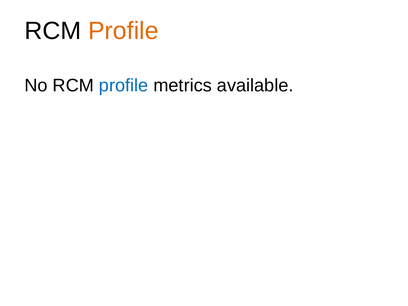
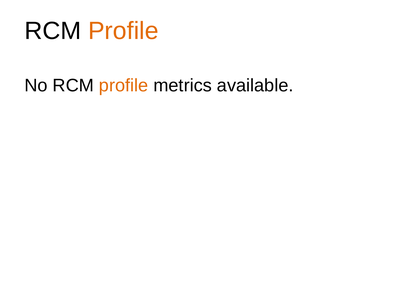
profile at (124, 86) colour: blue -> orange
